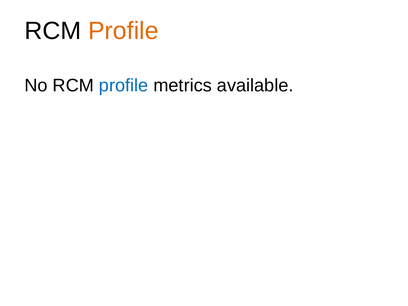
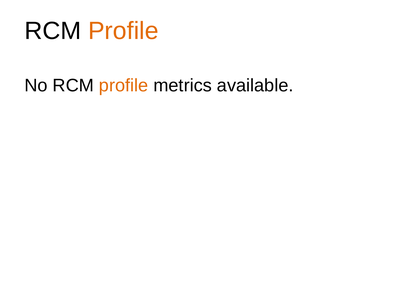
profile at (124, 86) colour: blue -> orange
